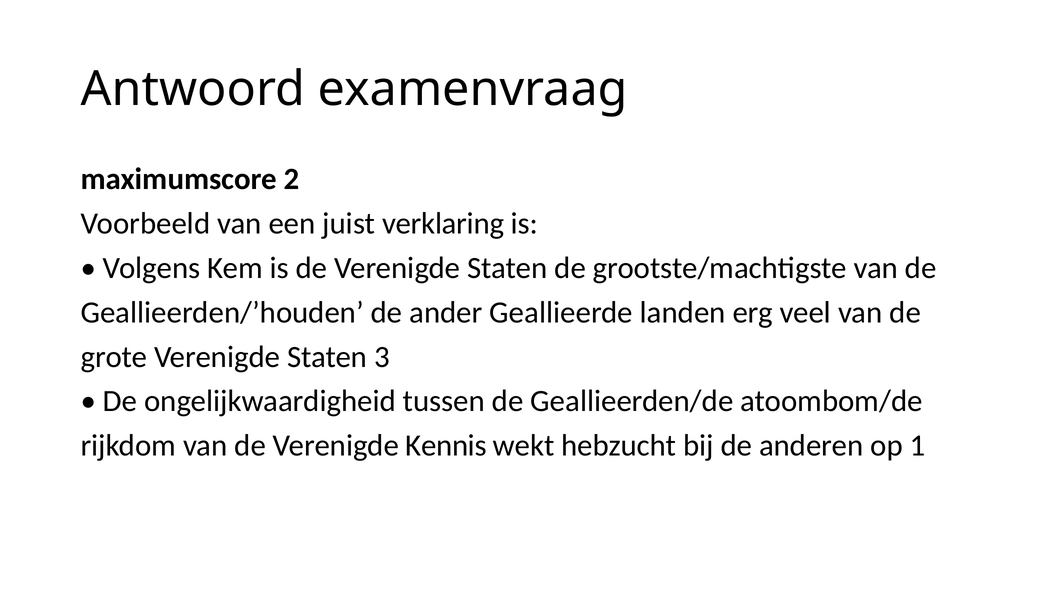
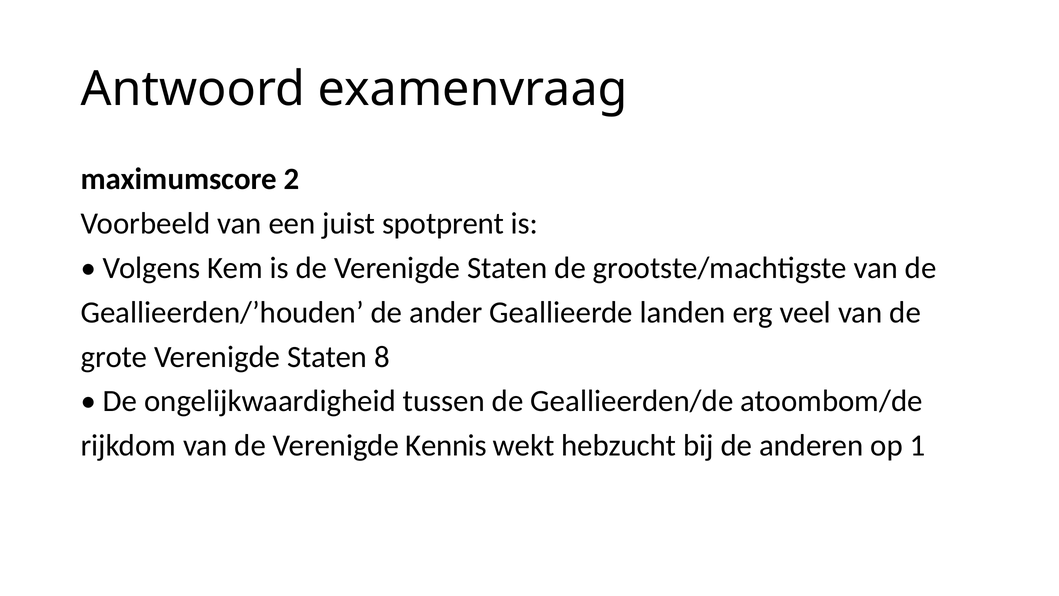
verklaring: verklaring -> spotprent
3: 3 -> 8
